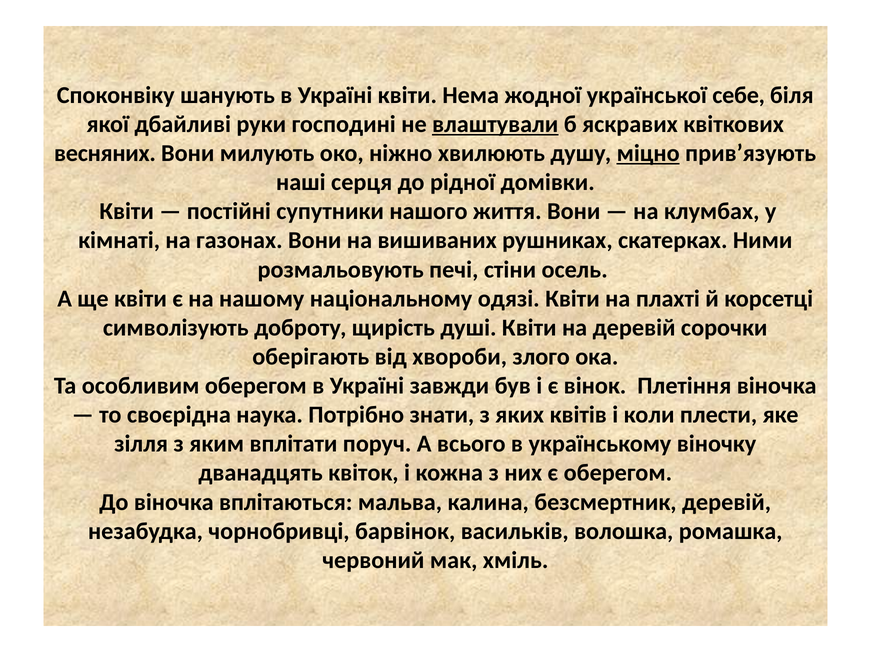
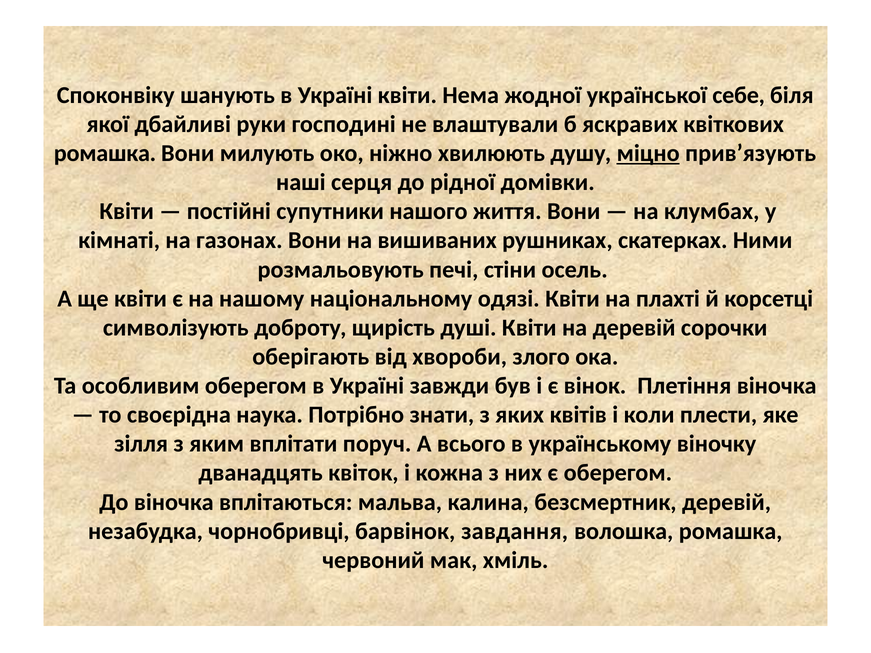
влаштували underline: present -> none
весняних at (105, 153): весняних -> ромашка
васильків: васильків -> завдання
